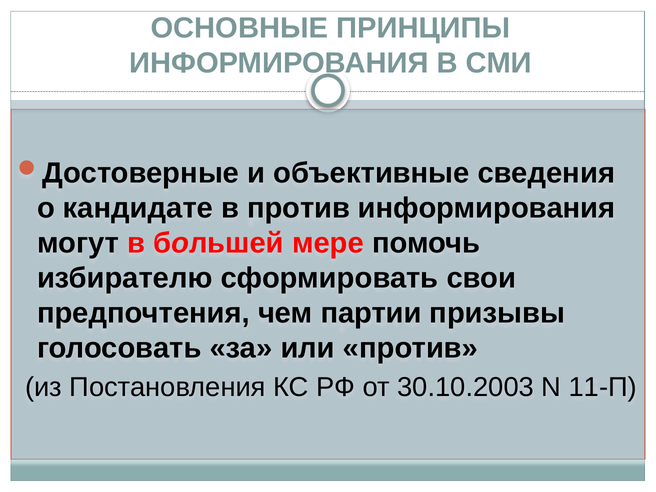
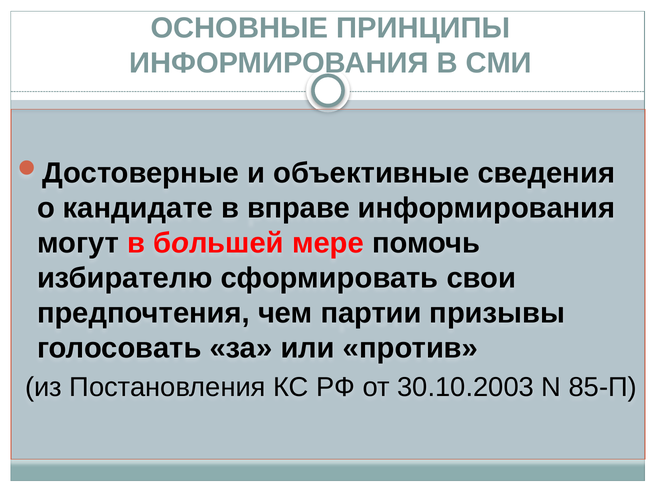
в против: против -> вправе
11-П: 11-П -> 85-П
